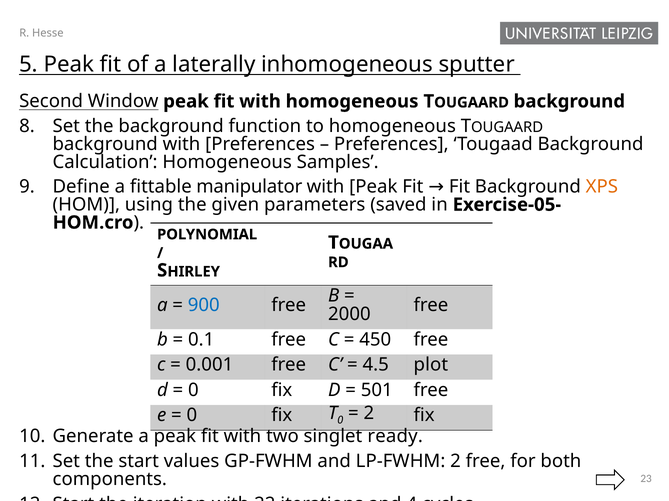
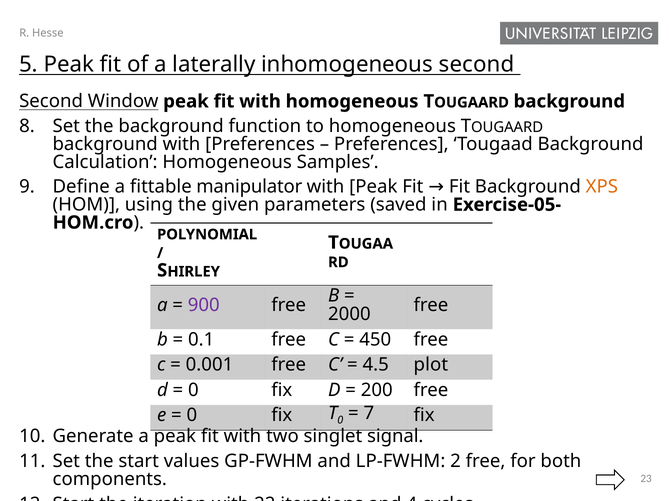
inhomogeneous sputter: sputter -> second
900 colour: blue -> purple
501: 501 -> 200
2 at (369, 414): 2 -> 7
ready: ready -> signal
